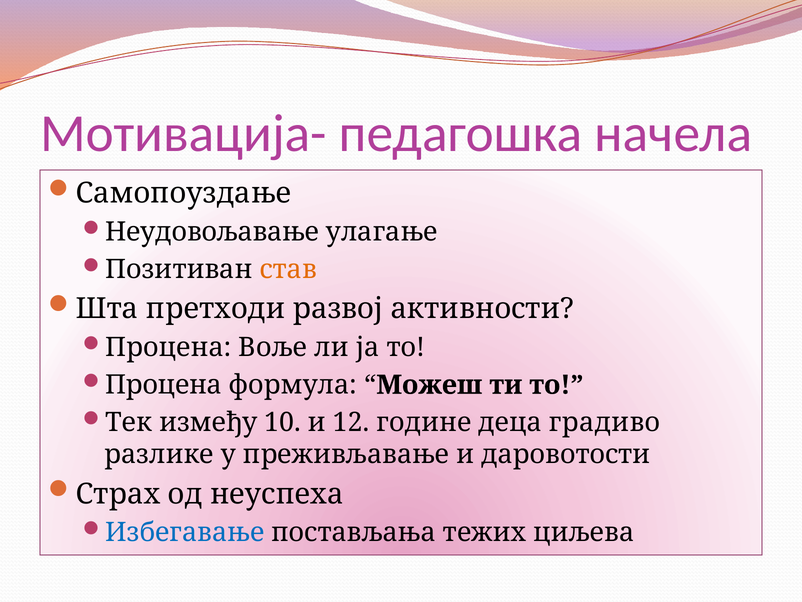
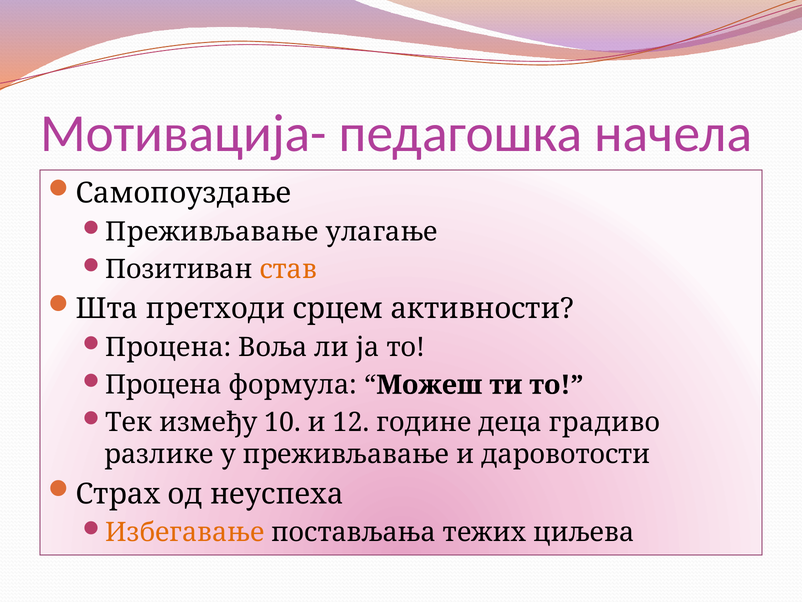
Неудовољавање at (212, 232): Неудовољавање -> Преживљавање
развој: развој -> срцем
Воље: Воље -> Воља
Избегавање colour: blue -> orange
